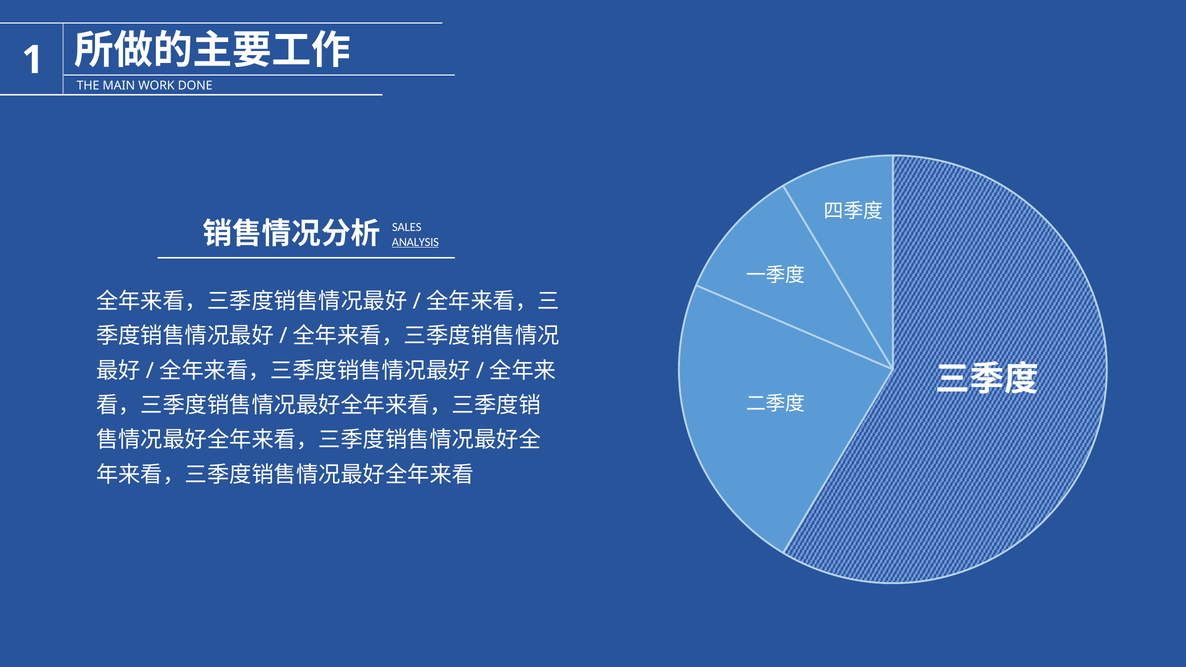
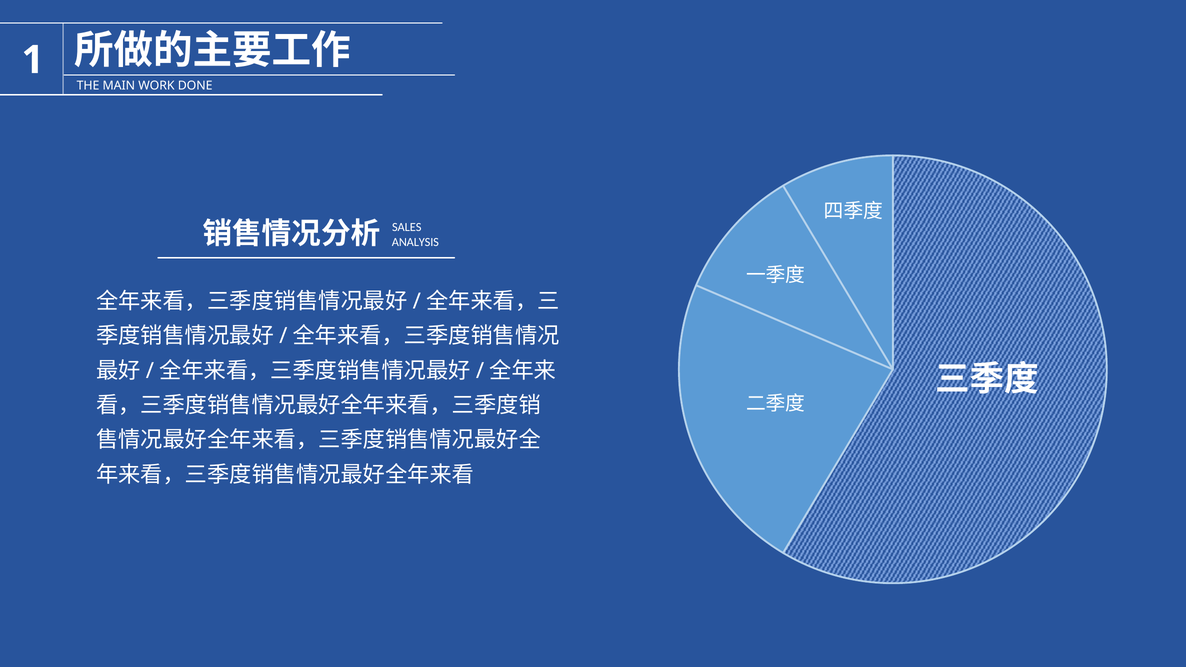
ANALYSIS underline: present -> none
